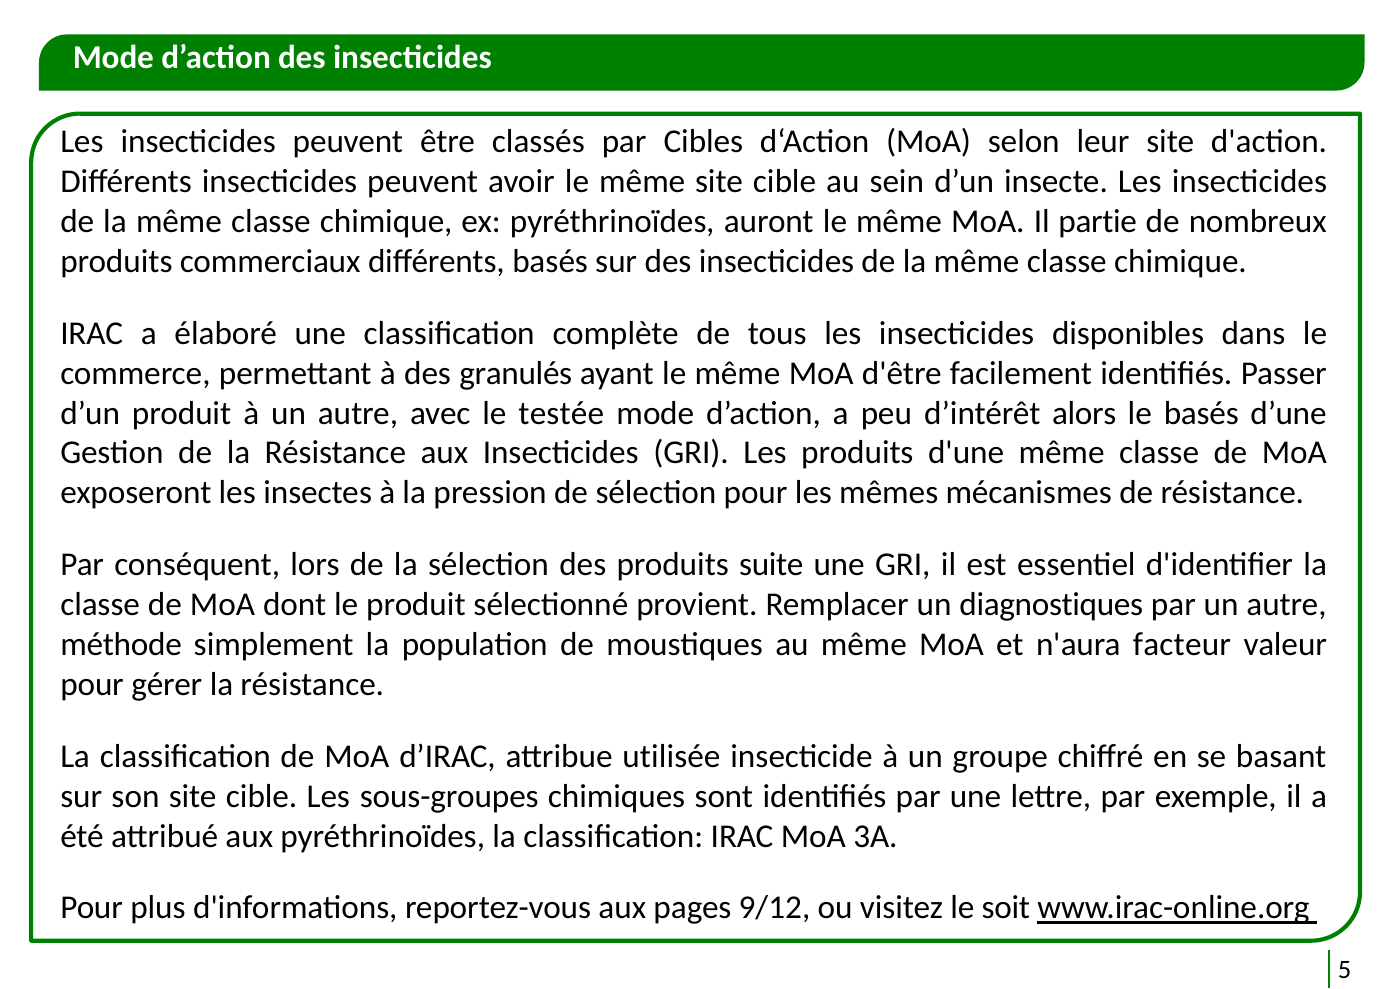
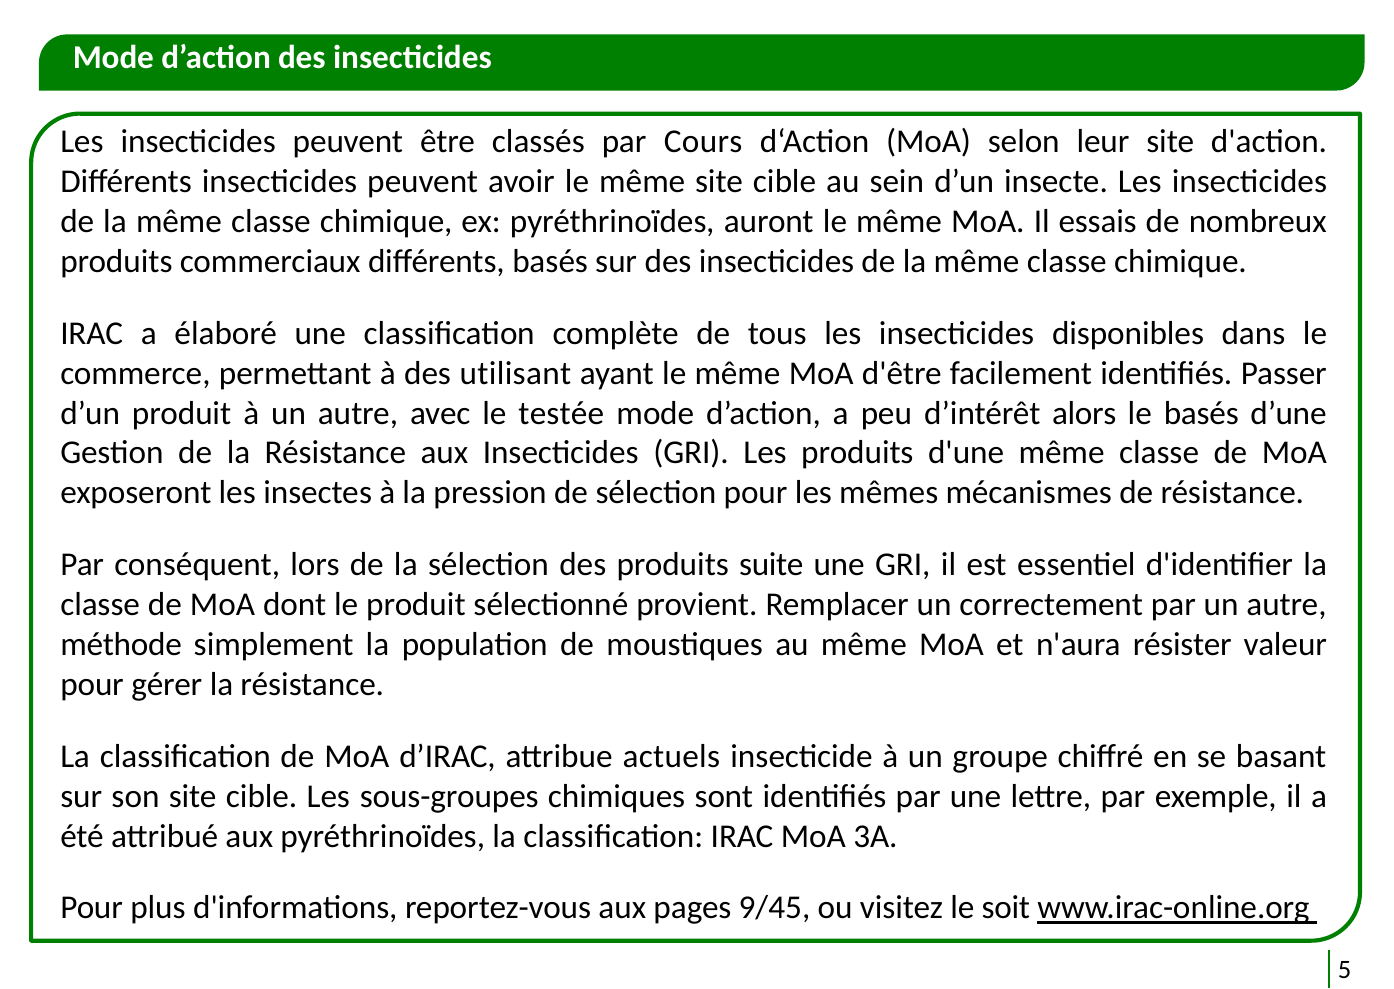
Cibles: Cibles -> Cours
partie: partie -> essais
granulés: granulés -> utilisant
diagnostiques: diagnostiques -> correctement
facteur: facteur -> résister
utilisée: utilisée -> actuels
9/12: 9/12 -> 9/45
